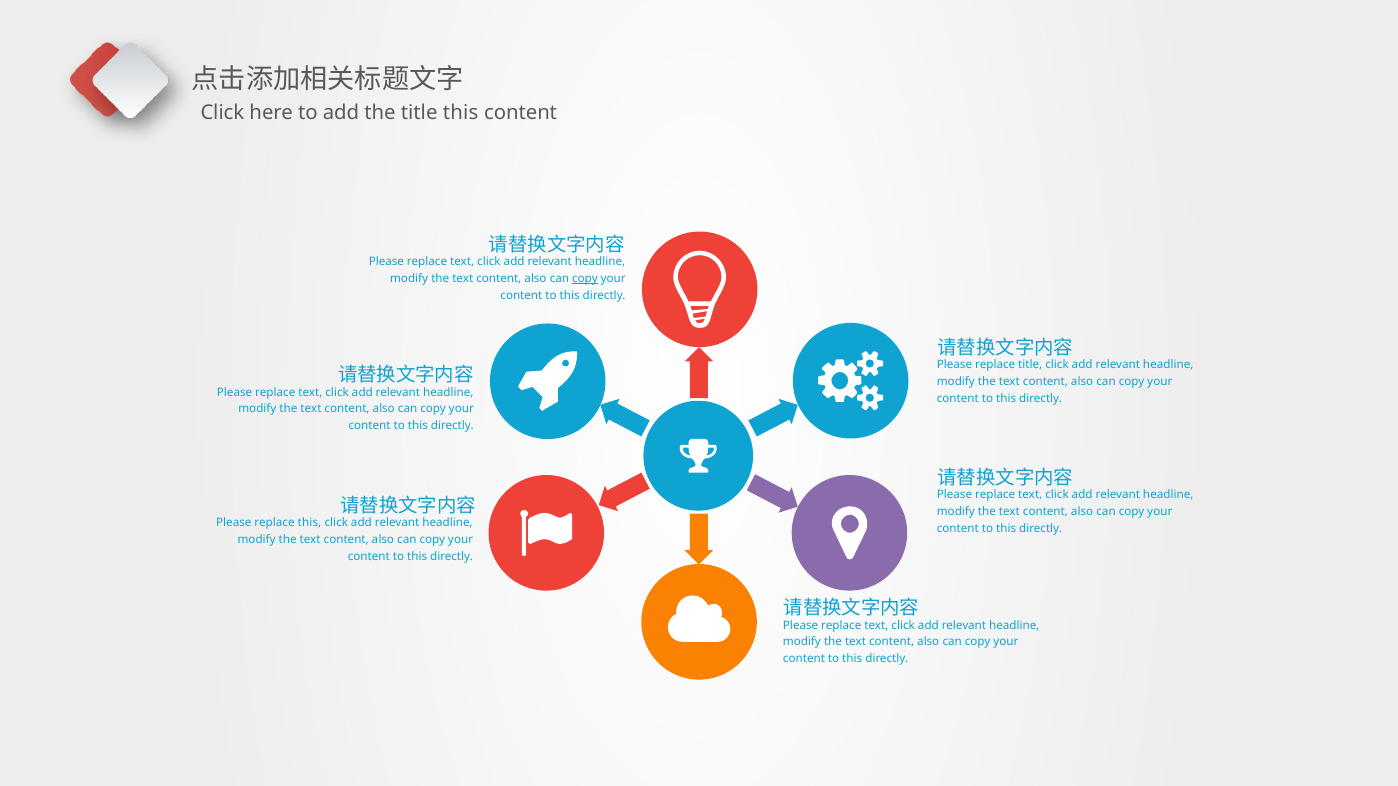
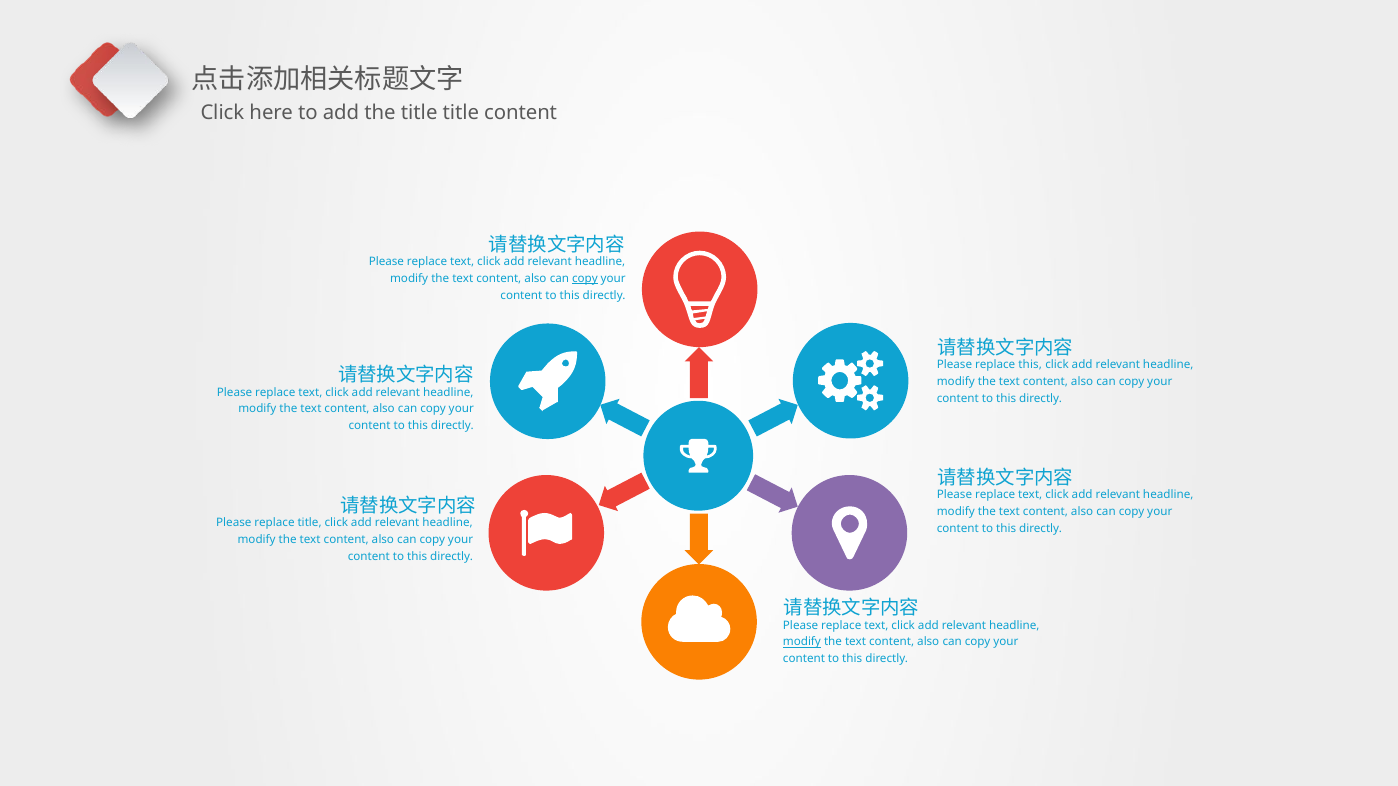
this at (461, 112): this -> title
replace title: title -> this
replace this: this -> title
modify at (802, 642) underline: none -> present
